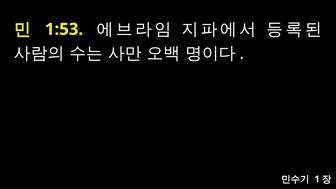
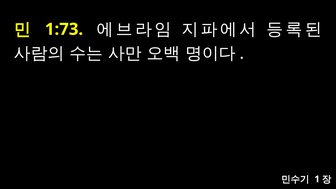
1:53: 1:53 -> 1:73
